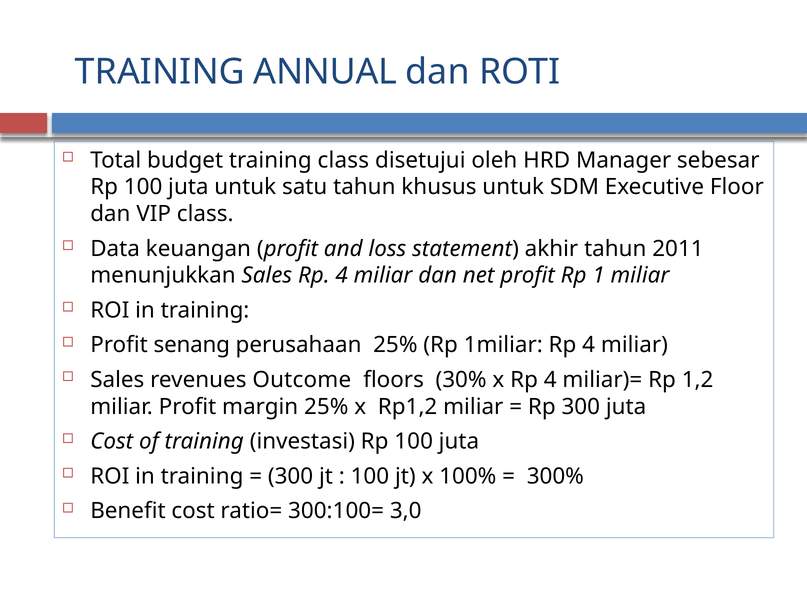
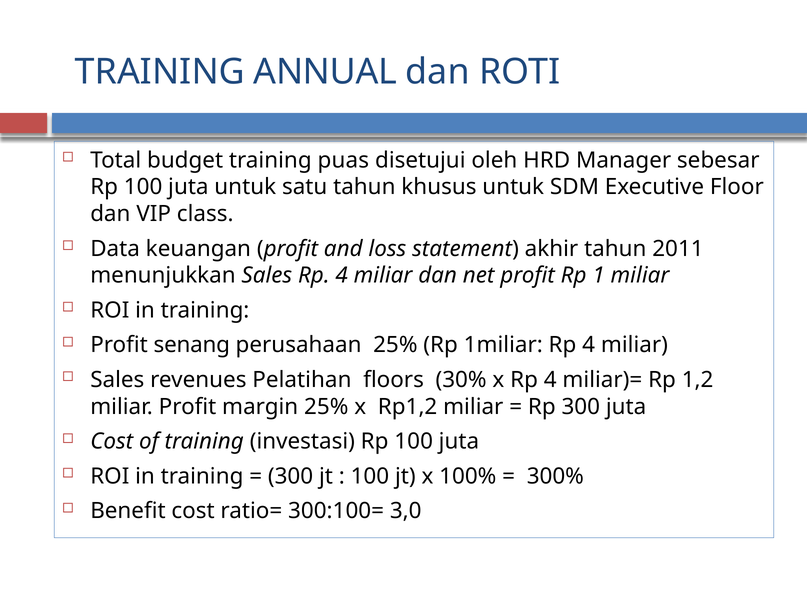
training class: class -> puas
Outcome: Outcome -> Pelatihan
